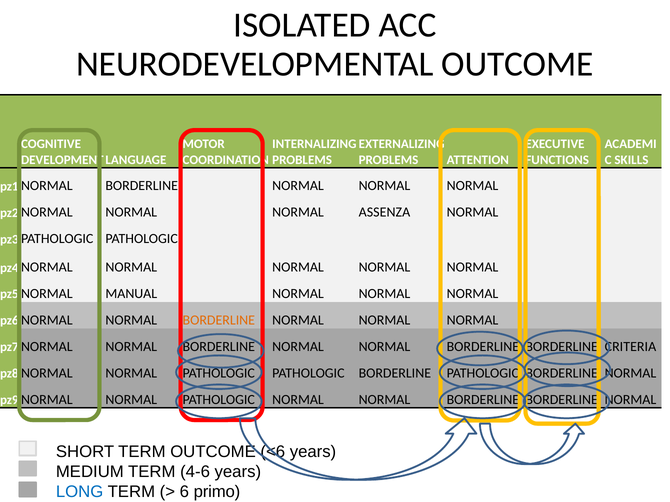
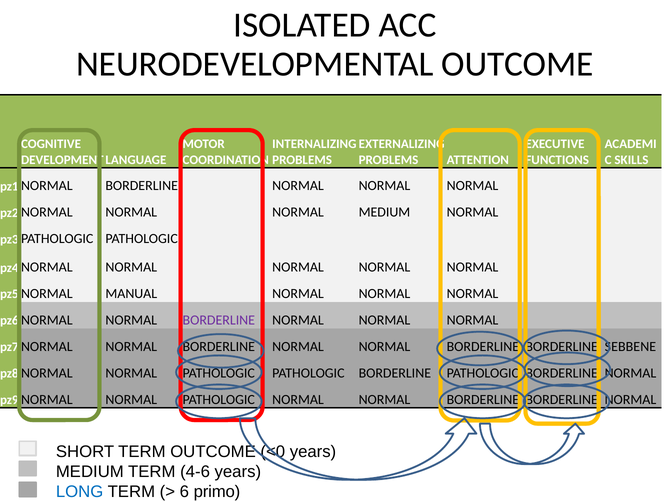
NORMAL ASSENZA: ASSENZA -> MEDIUM
BORDERLINE at (219, 320) colour: orange -> purple
CRITERIA: CRITERIA -> SEBBENE
<6: <6 -> <0
